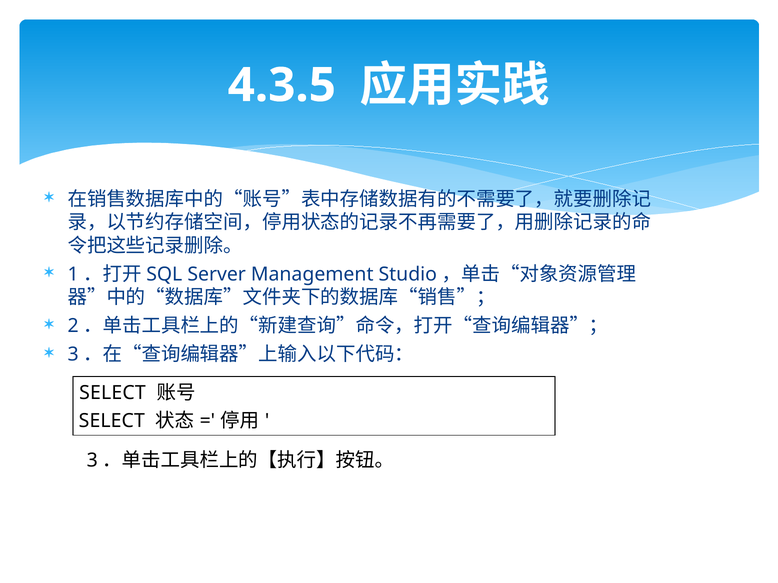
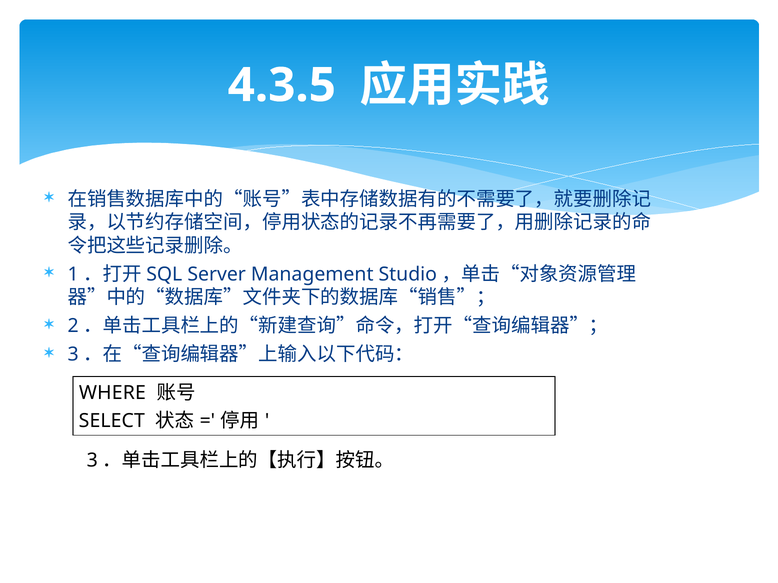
SELECT at (112, 393): SELECT -> WHERE
